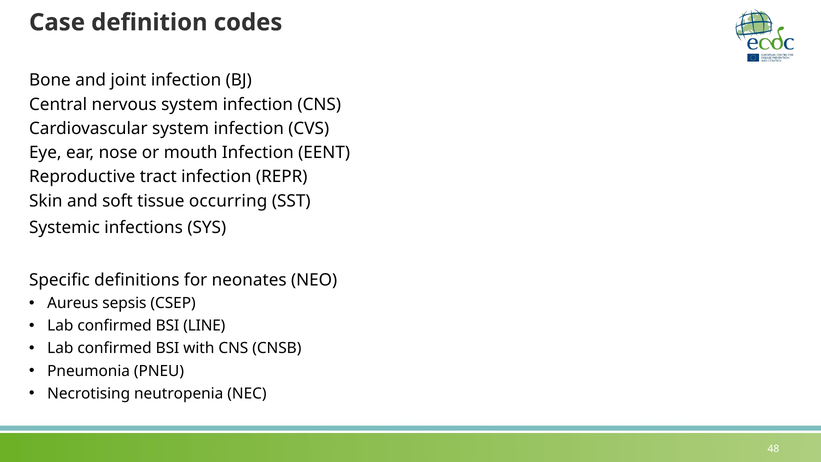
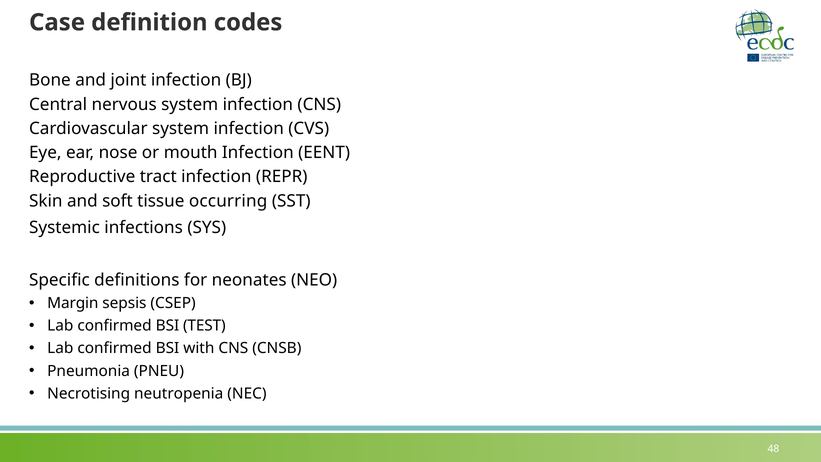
Aureus: Aureus -> Margin
LINE: LINE -> TEST
